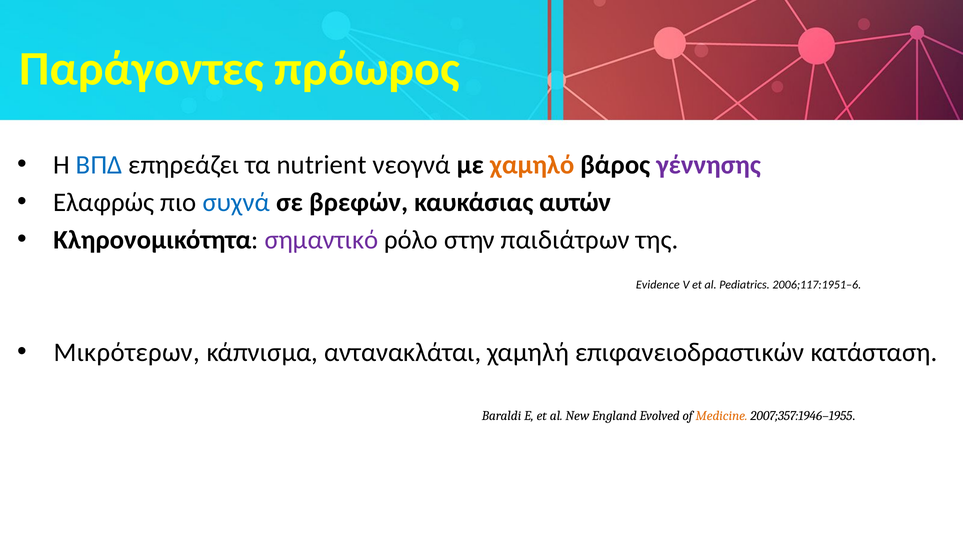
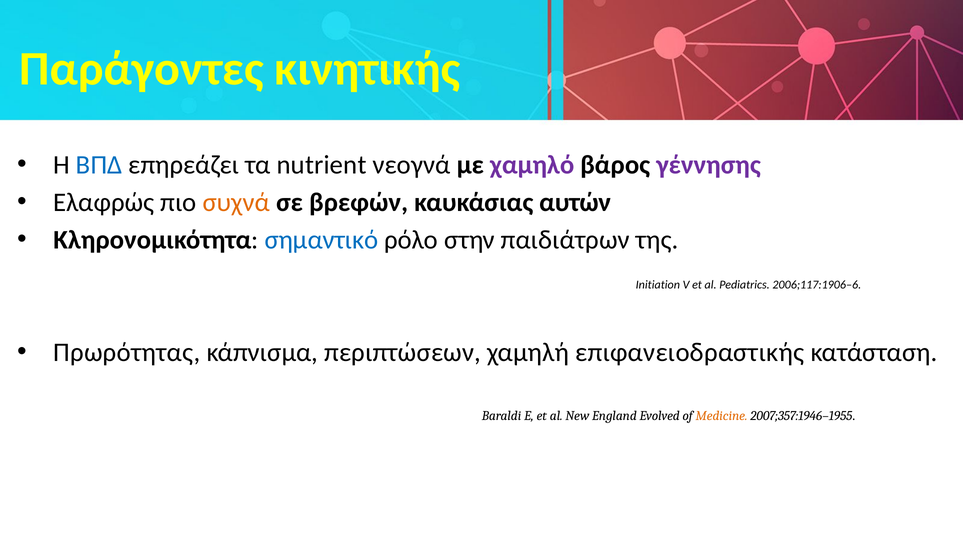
πρόωρος: πρόωρος -> κινητικής
χαμηλό colour: orange -> purple
συχνά colour: blue -> orange
σημαντικό colour: purple -> blue
Evidence: Evidence -> Initiation
2006;117:1951–6: 2006;117:1951–6 -> 2006;117:1906–6
Μικρότερων: Μικρότερων -> Πρωρότητας
αντανακλάται: αντανακλάται -> περιπτώσεων
επιφανειοδραστικών: επιφανειοδραστικών -> επιφανειοδραστικής
